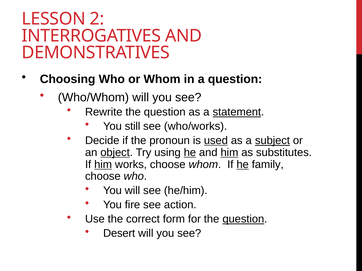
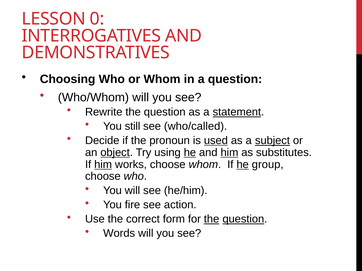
2: 2 -> 0
who/works: who/works -> who/called
family: family -> group
the at (212, 219) underline: none -> present
Desert: Desert -> Words
